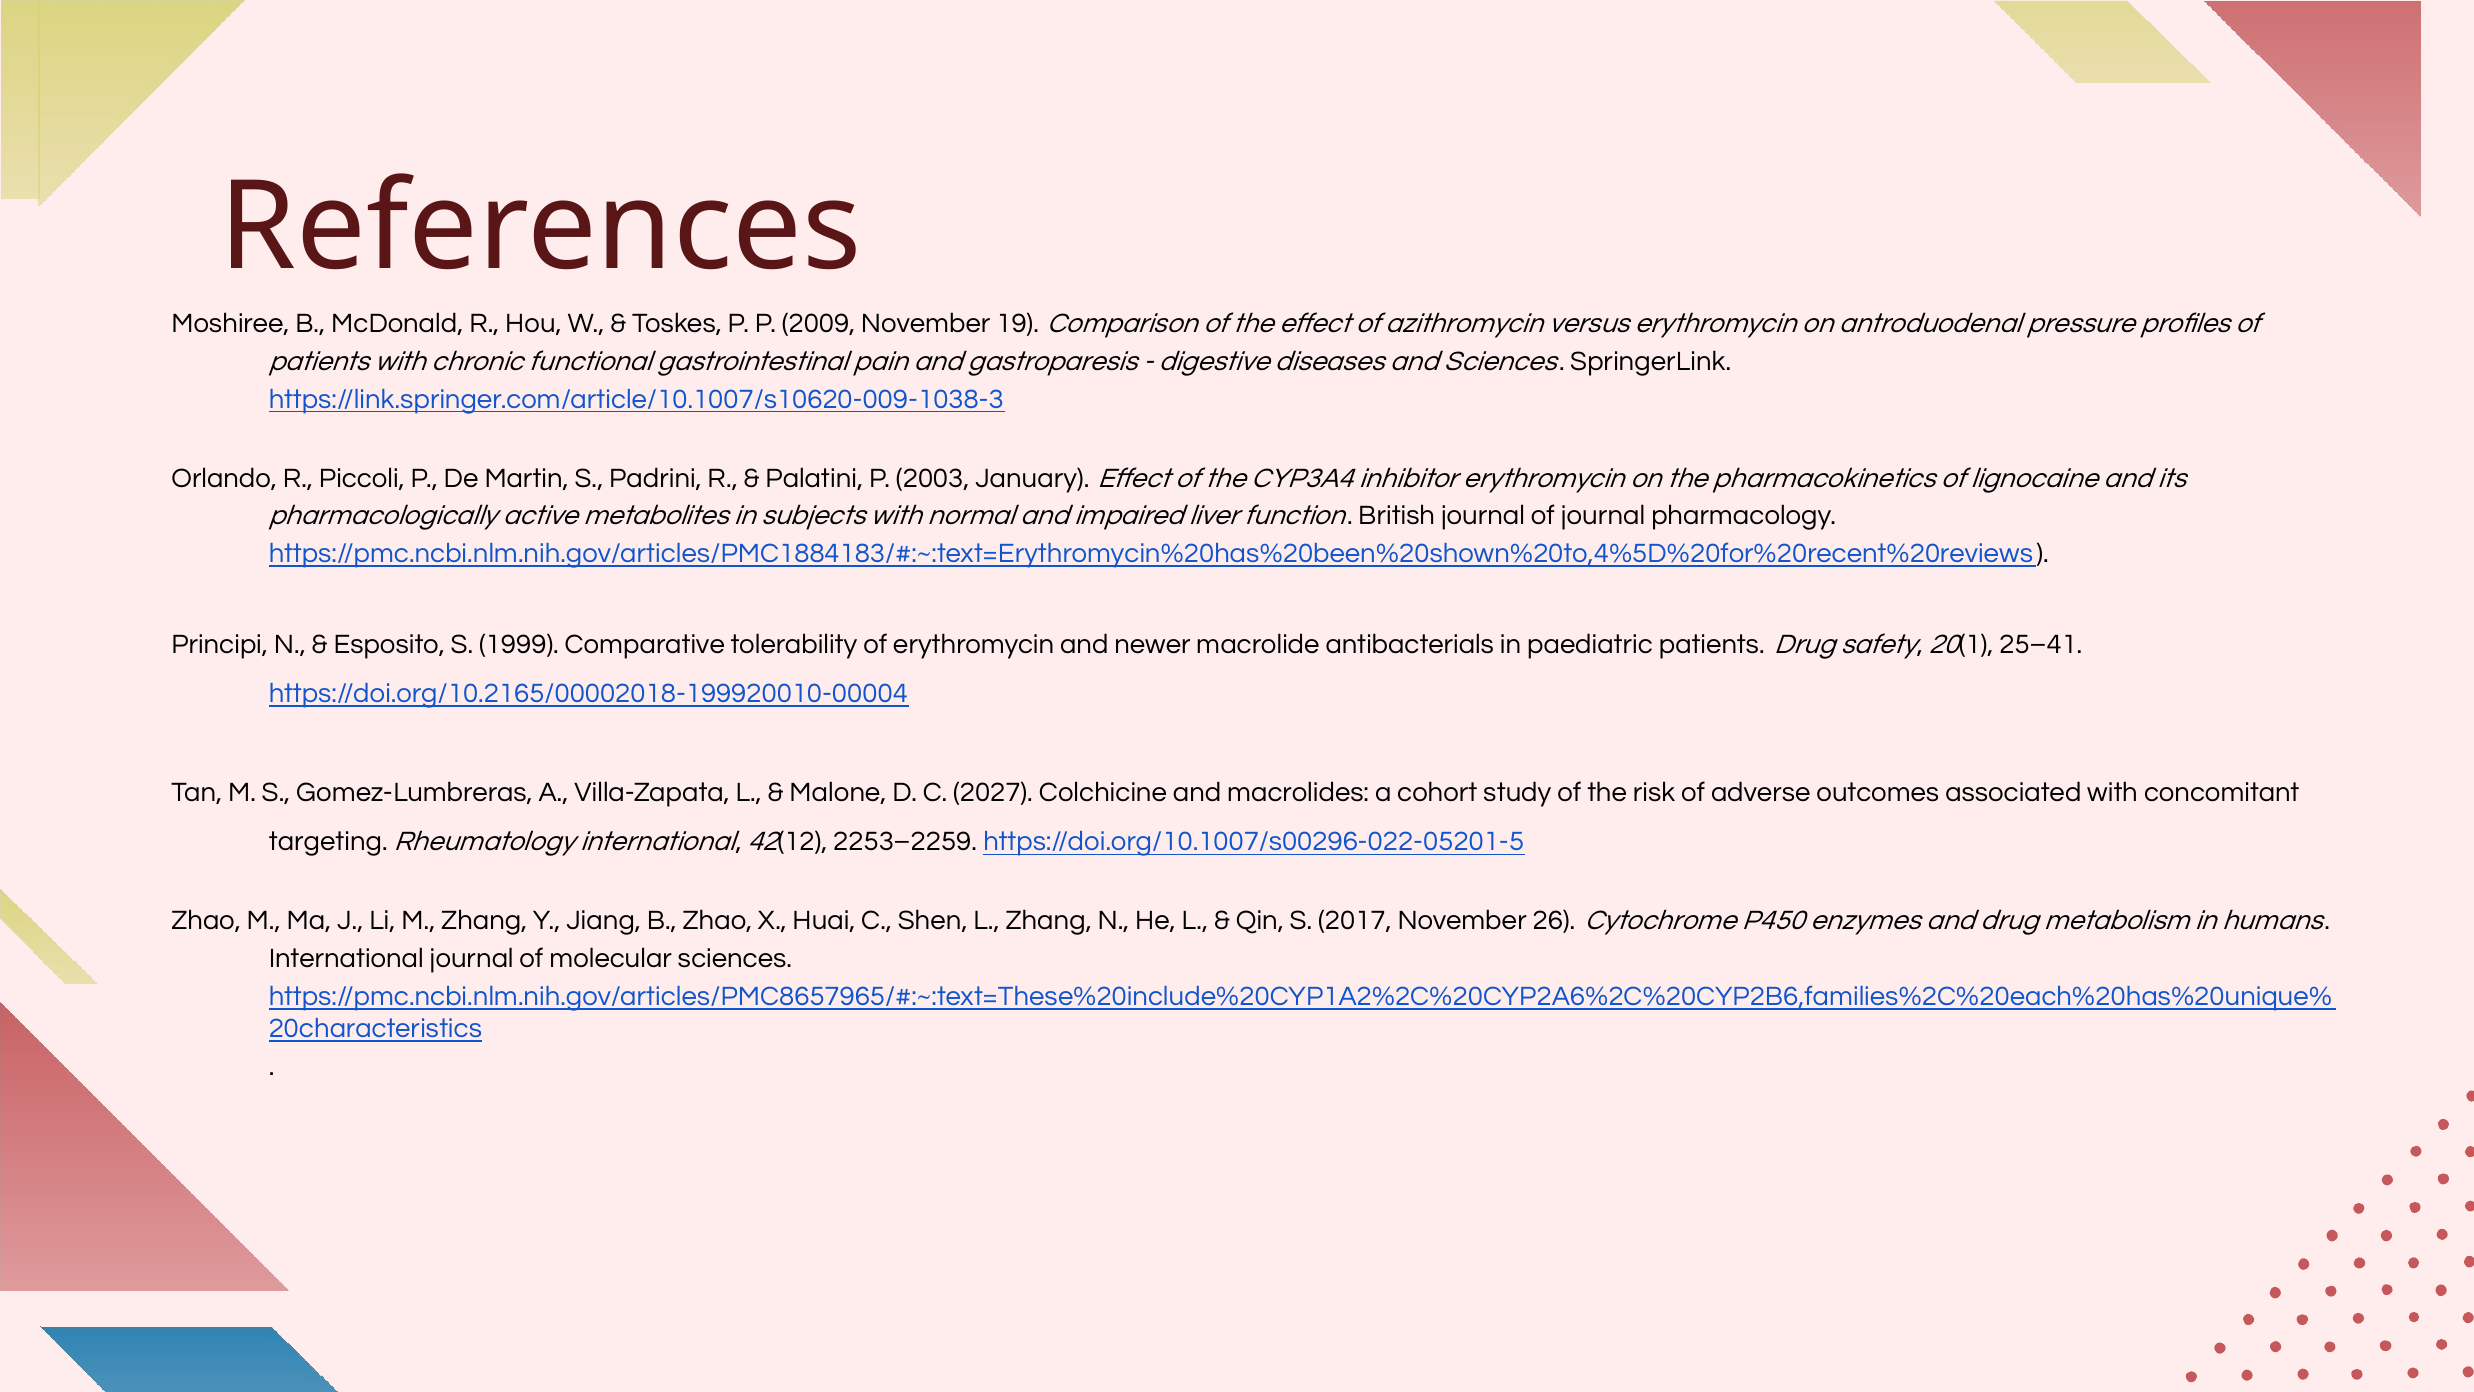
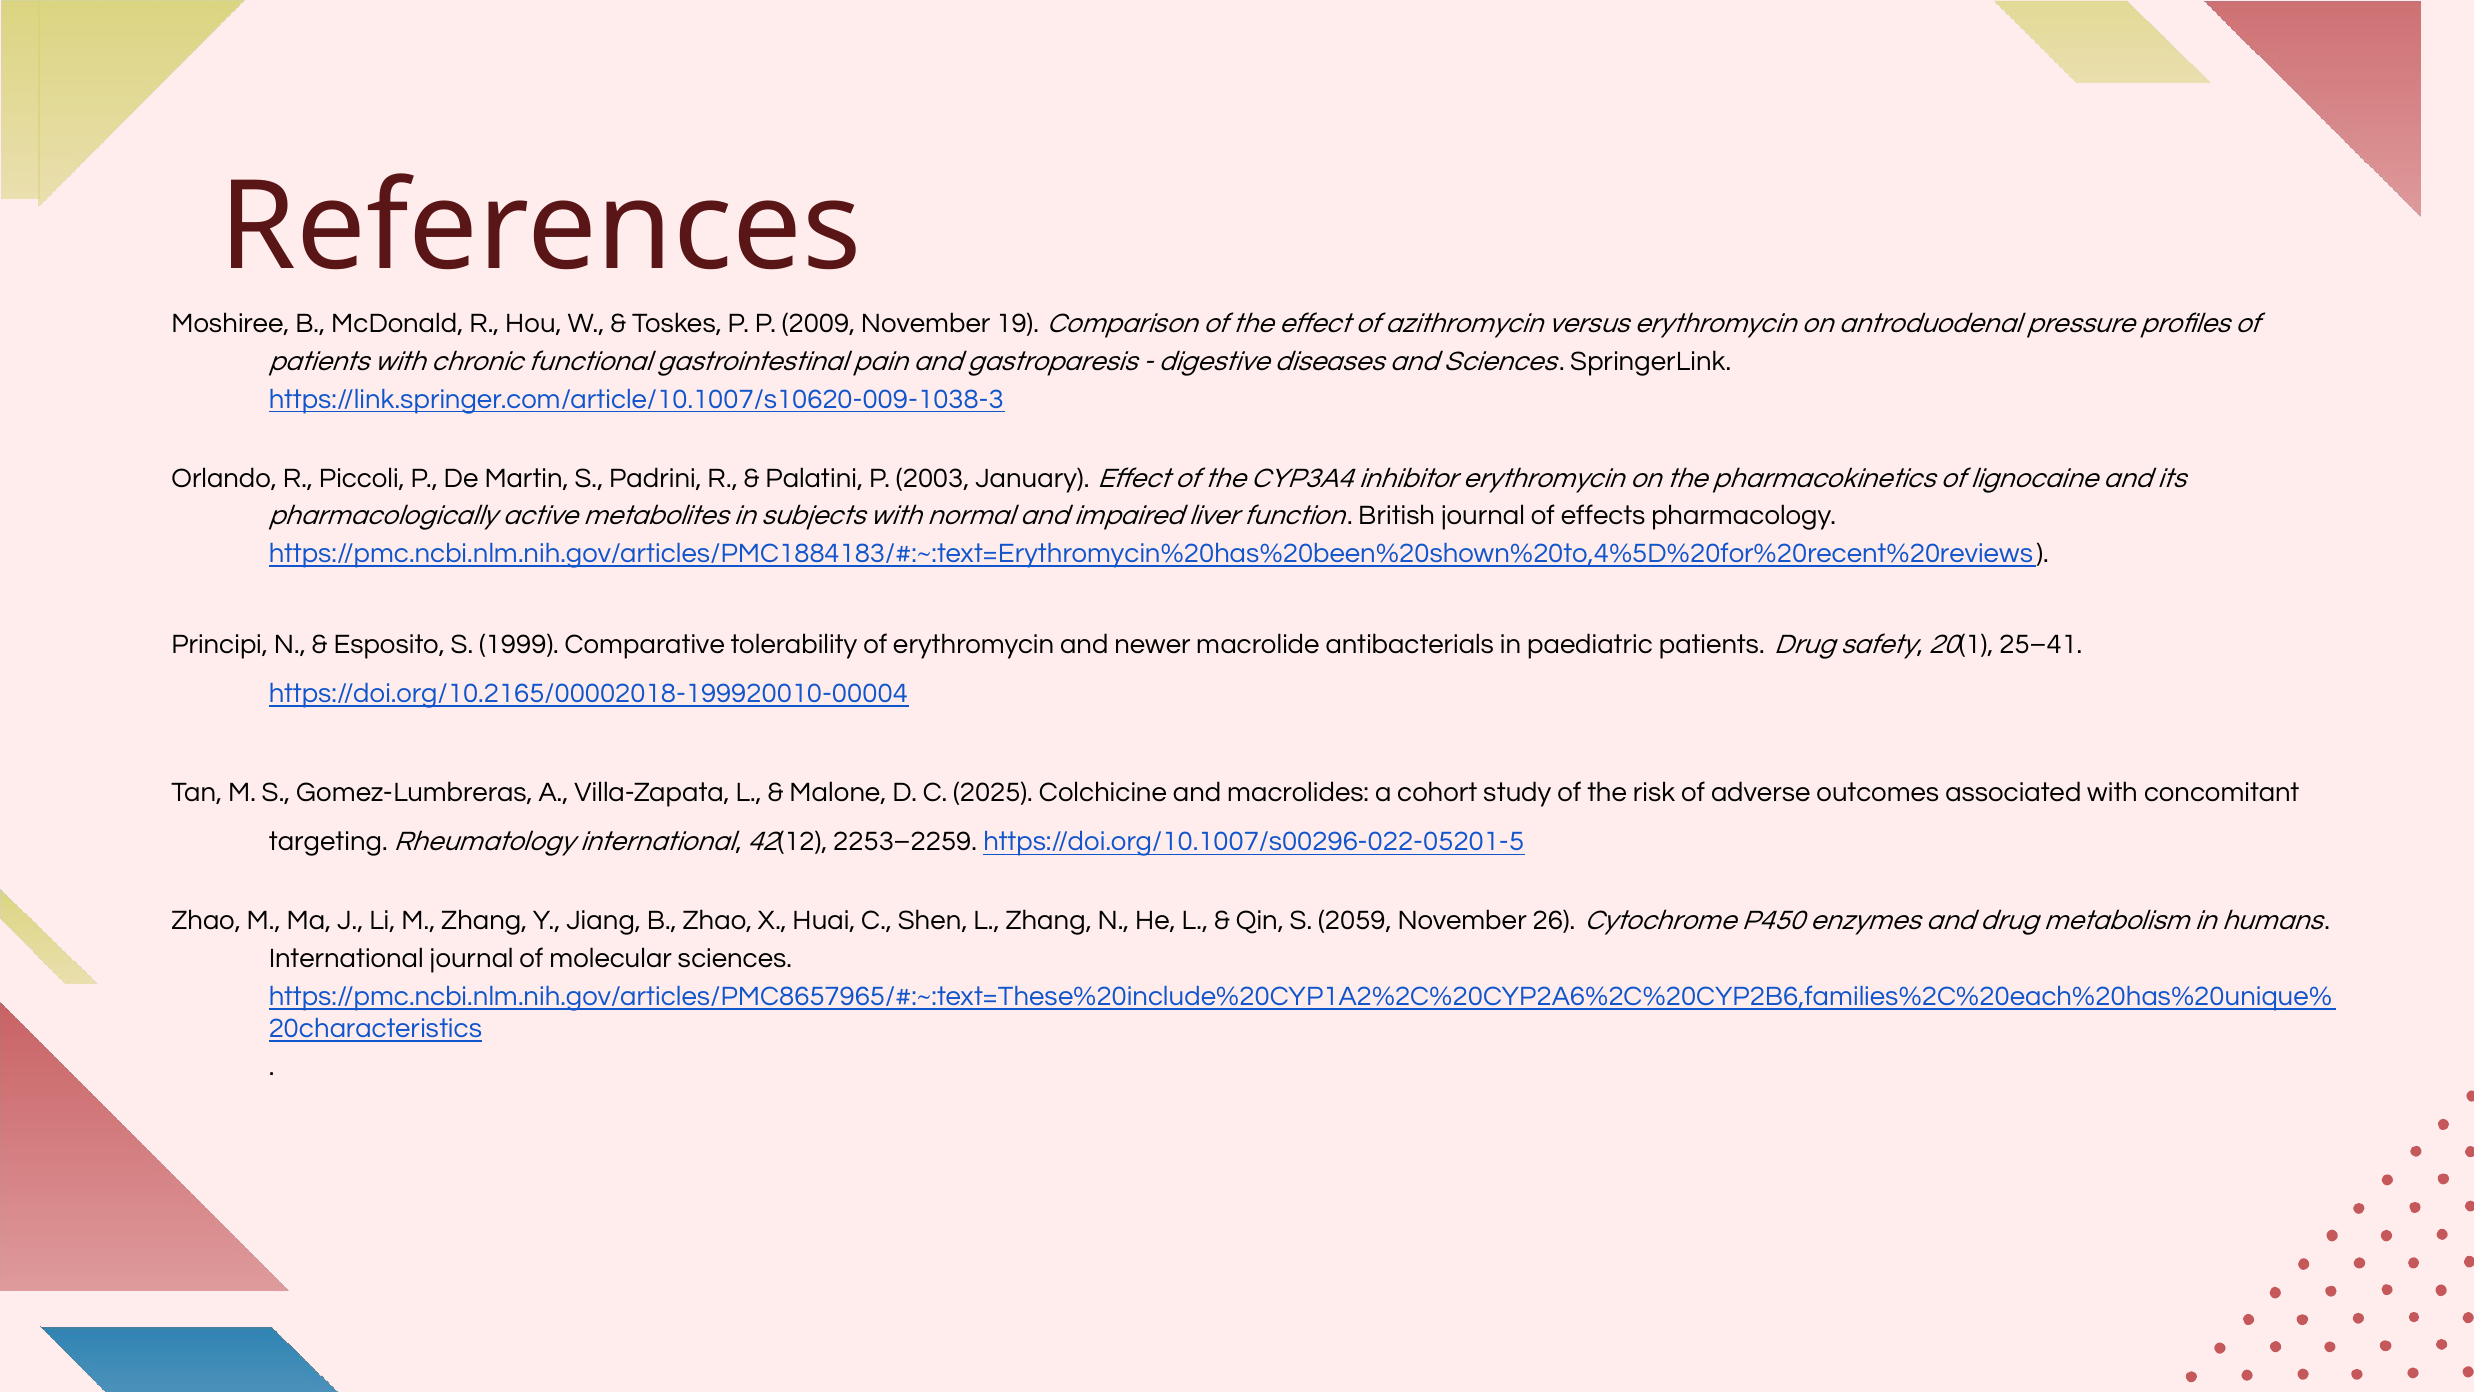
of journal: journal -> effects
2027: 2027 -> 2025
2017: 2017 -> 2059
